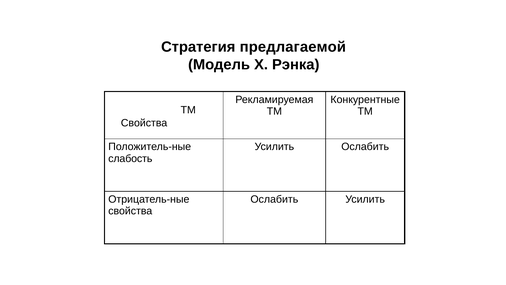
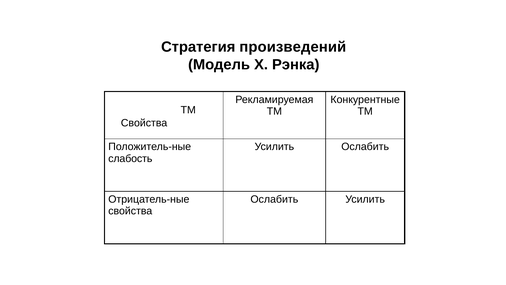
предлагаемой: предлагаемой -> произведений
